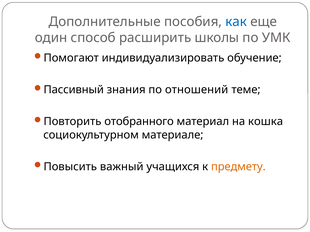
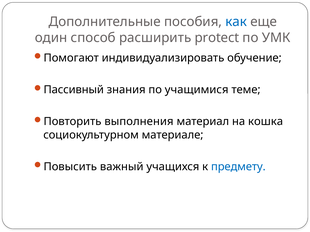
школы: школы -> protect
отношений: отношений -> учащимися
отобранного: отобранного -> выполнения
предмету colour: orange -> blue
